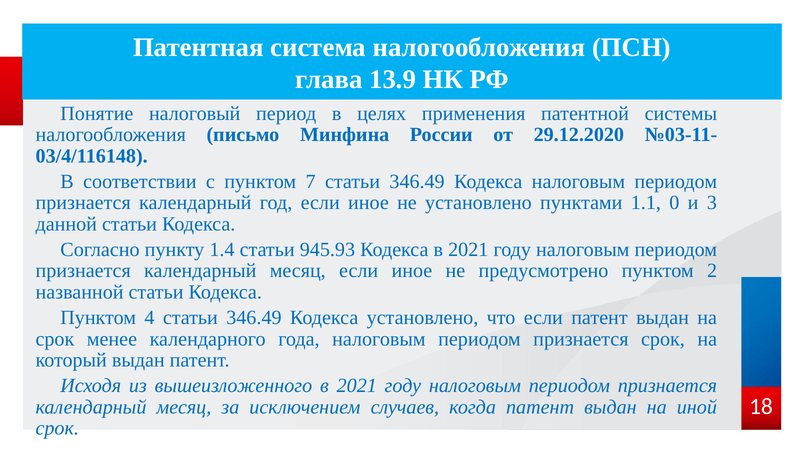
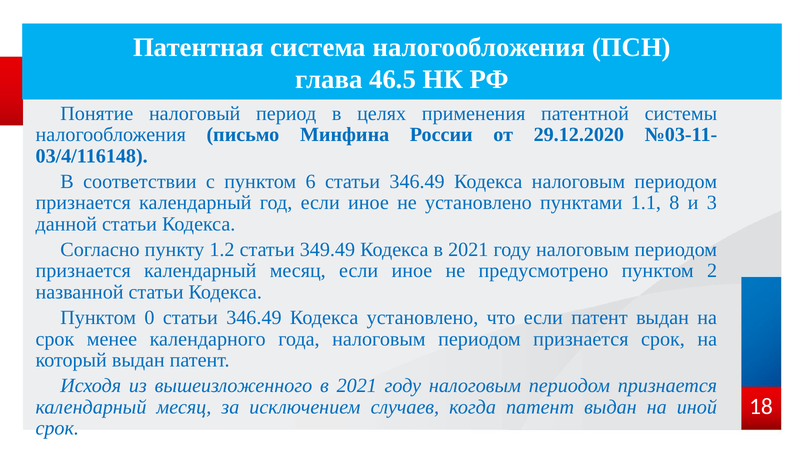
13.9: 13.9 -> 46.5
7: 7 -> 6
0: 0 -> 8
1.4: 1.4 -> 1.2
945.93: 945.93 -> 349.49
4: 4 -> 0
